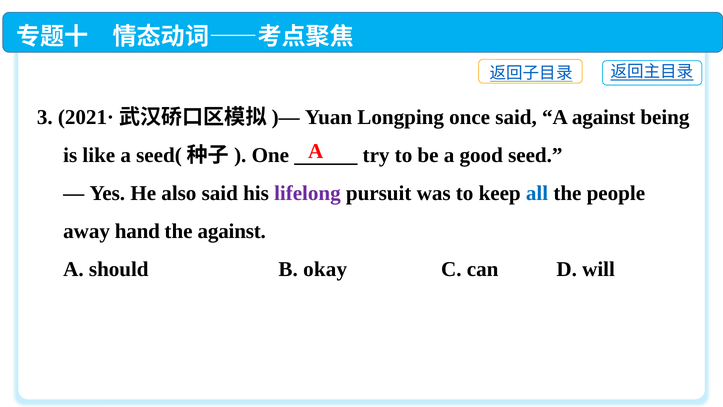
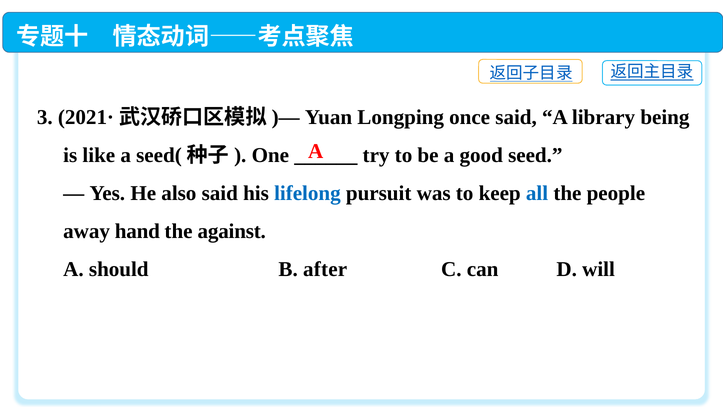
A against: against -> library
lifelong colour: purple -> blue
okay: okay -> after
